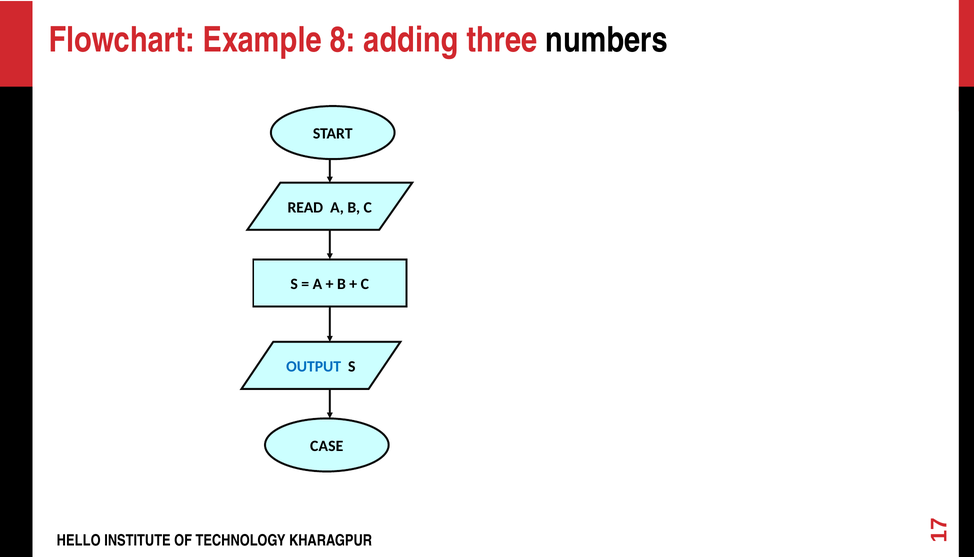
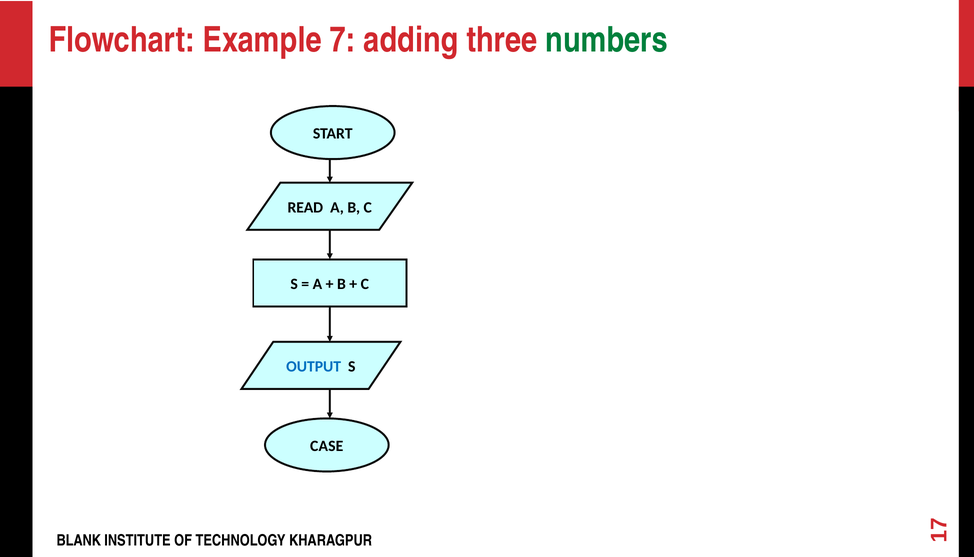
Example 8: 8 -> 7
numbers colour: black -> green
HELLO: HELLO -> BLANK
